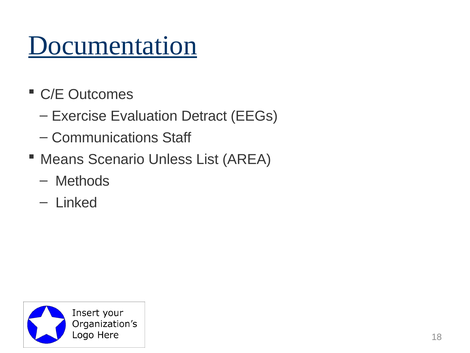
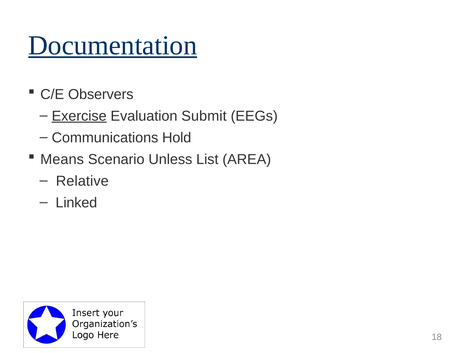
Outcomes: Outcomes -> Observers
Exercise underline: none -> present
Detract: Detract -> Submit
Staff: Staff -> Hold
Methods: Methods -> Relative
